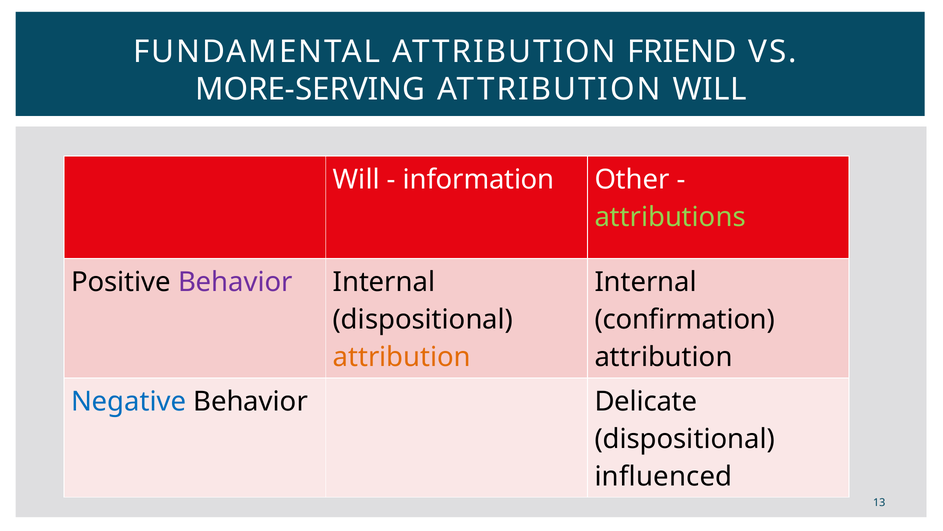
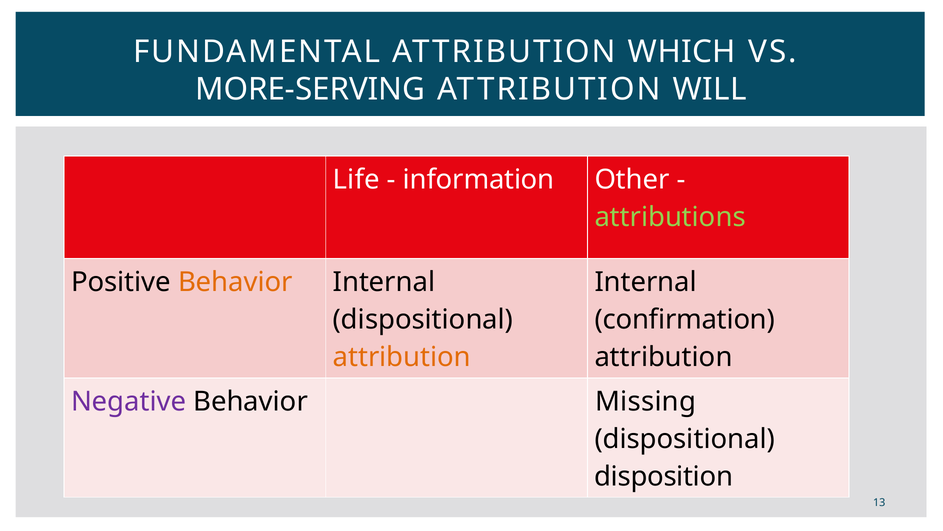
FRIEND: FRIEND -> WHICH
Will at (356, 180): Will -> Life
Behavior at (235, 282) colour: purple -> orange
Negative colour: blue -> purple
Delicate: Delicate -> Missing
influenced: influenced -> disposition
